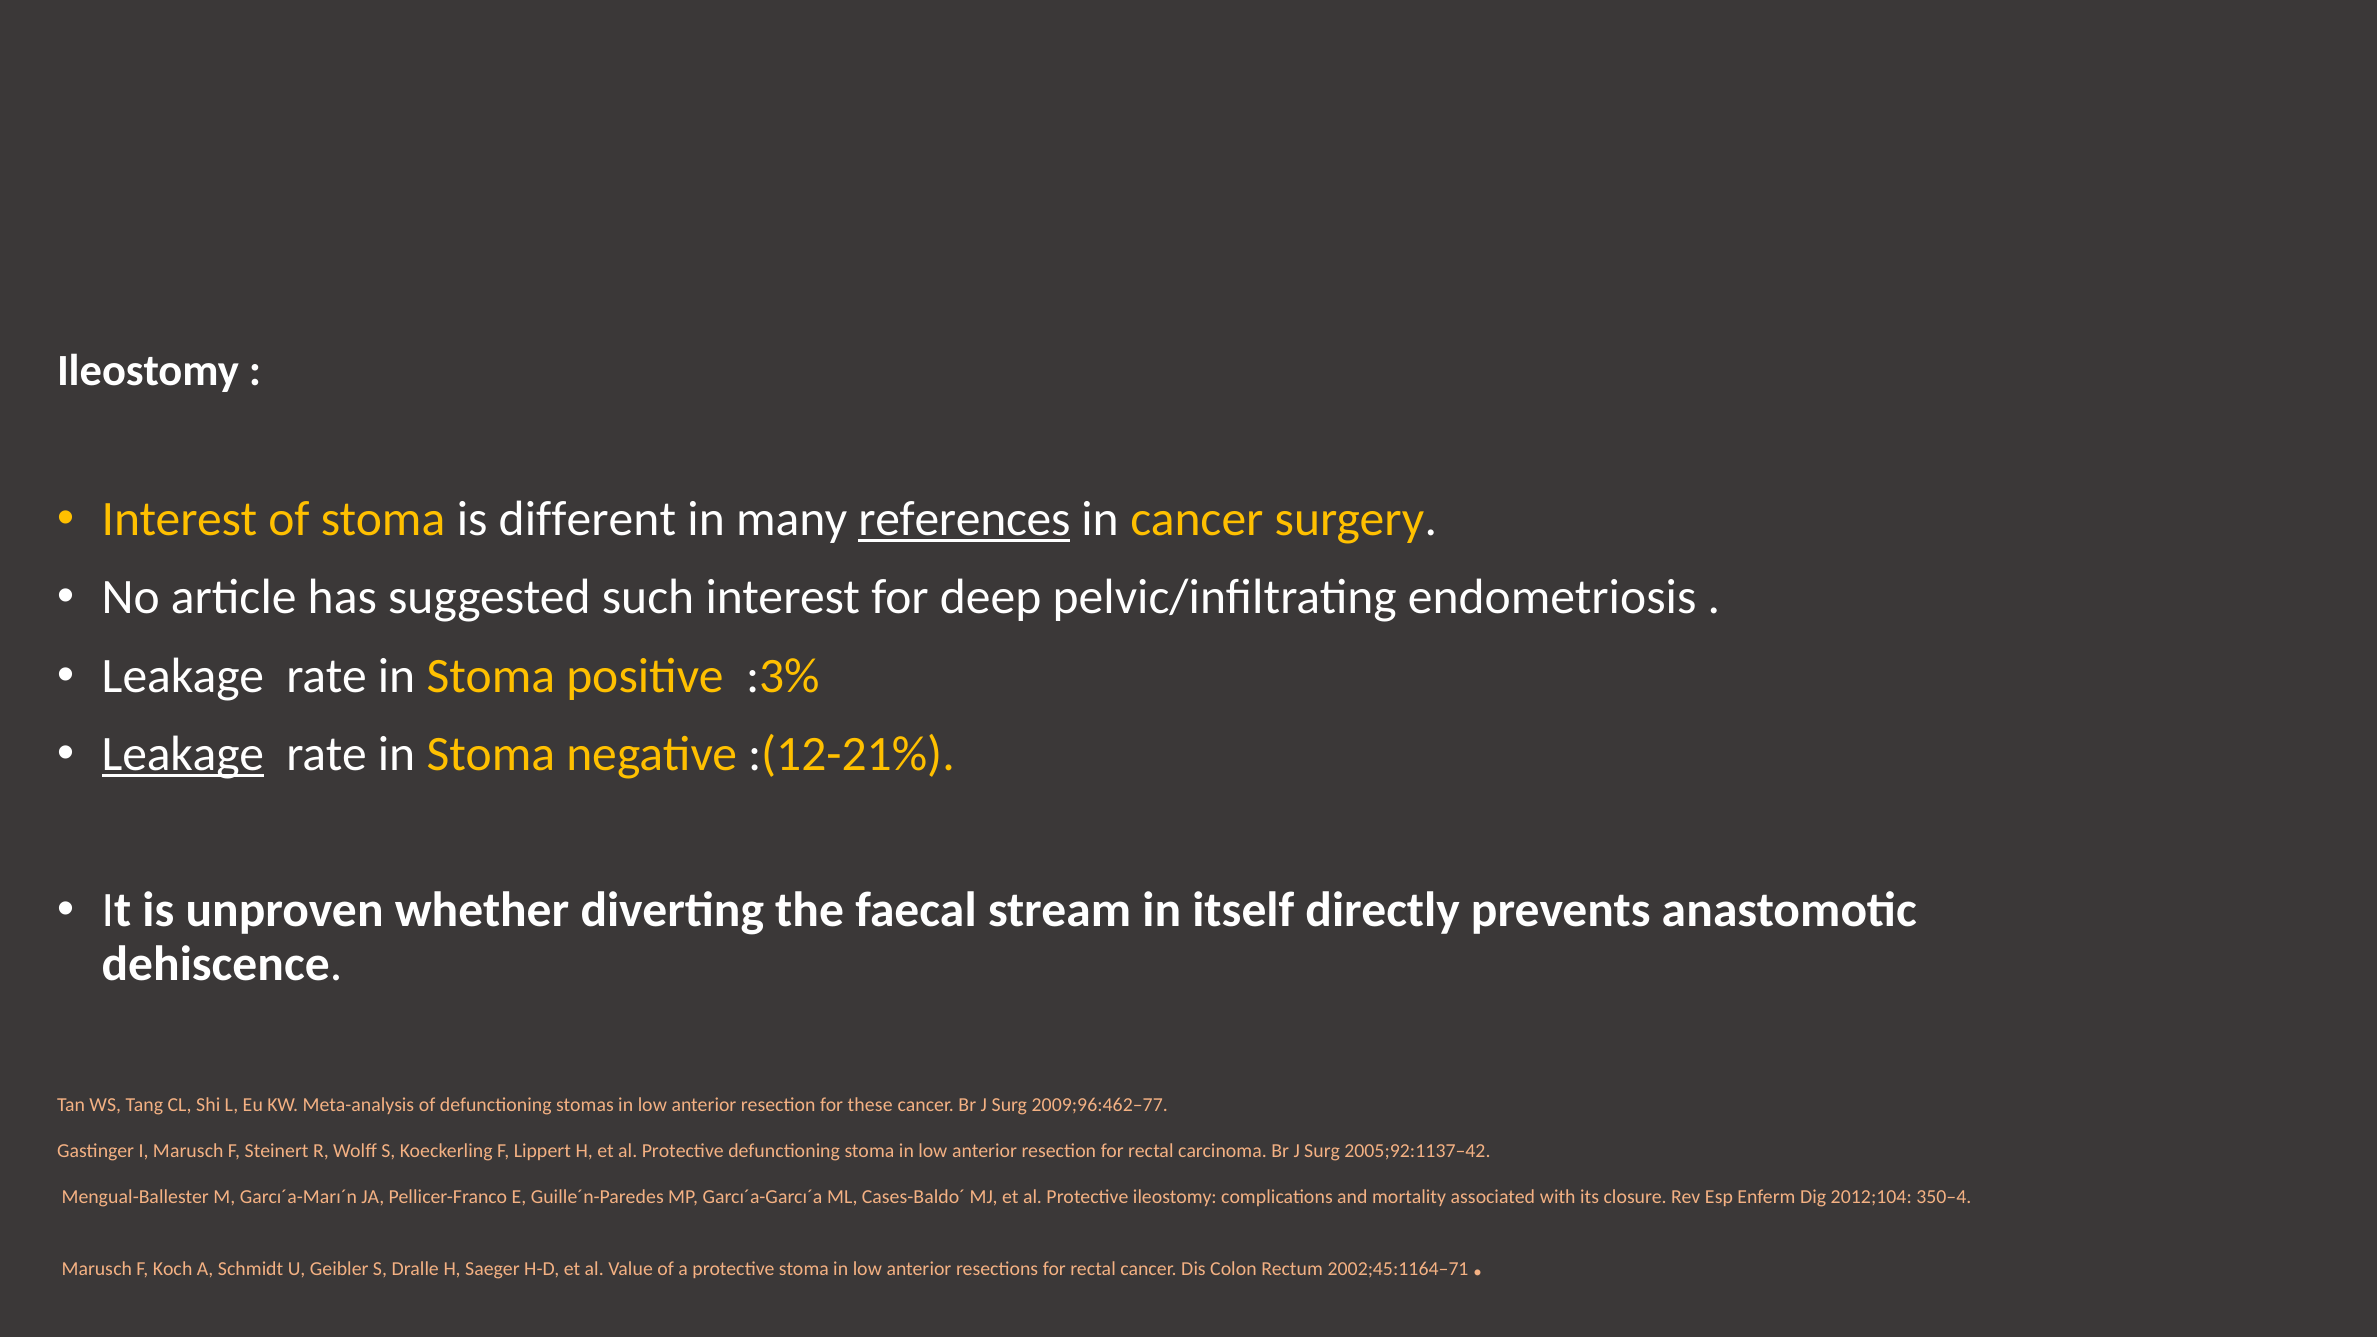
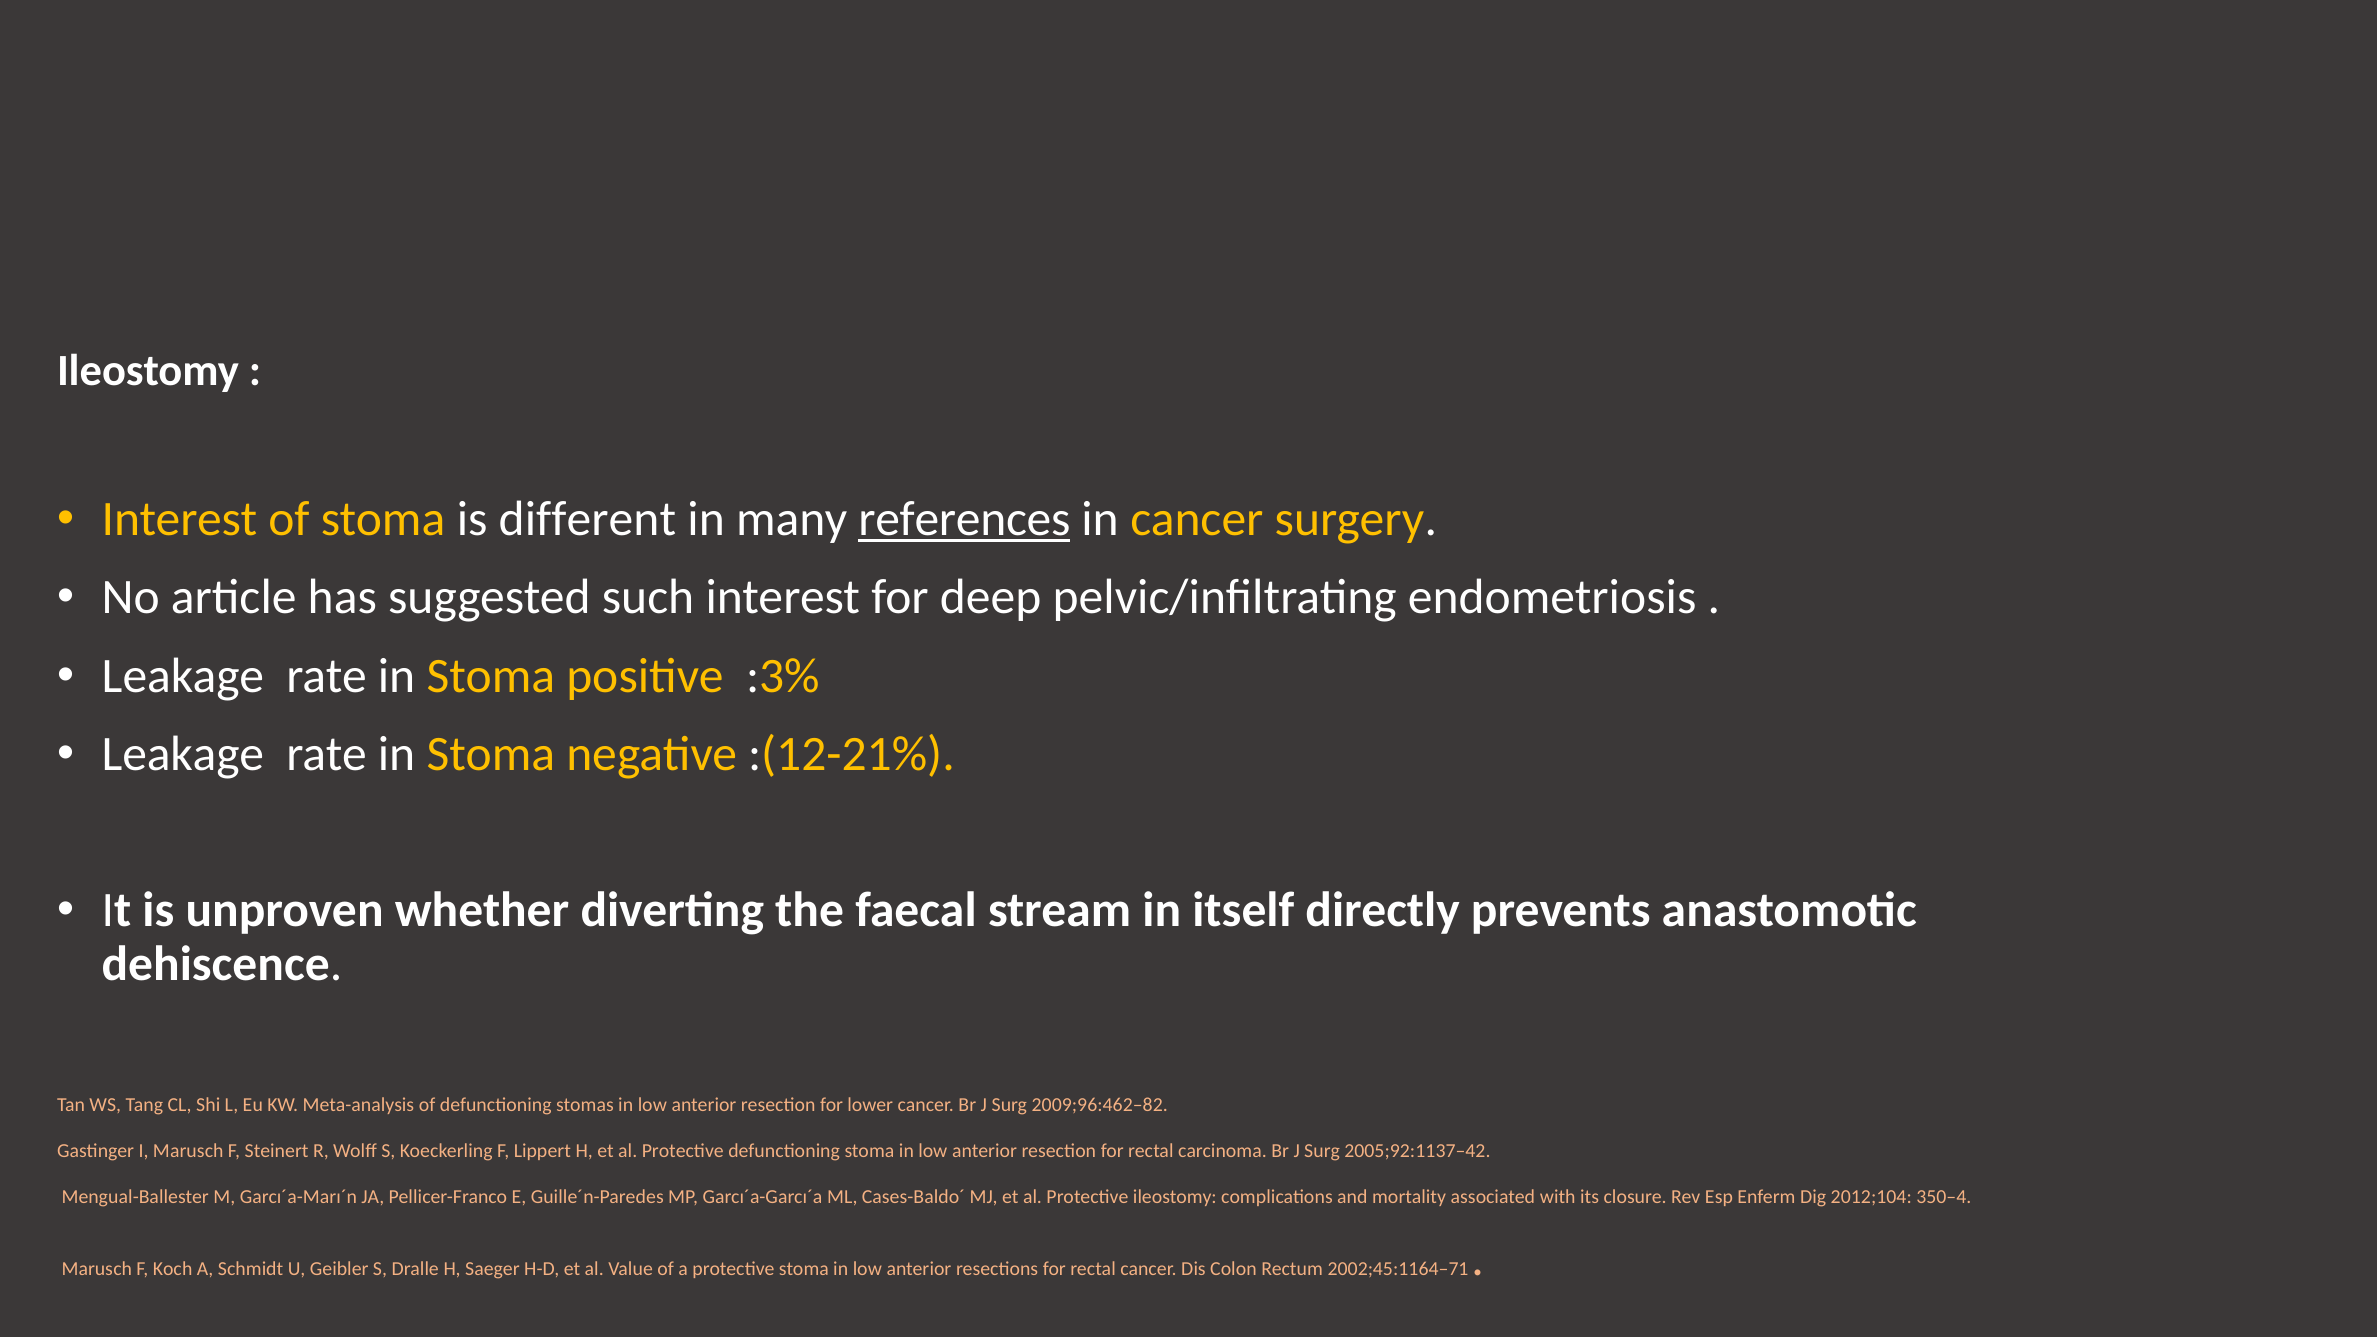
Leakage at (183, 754) underline: present -> none
these: these -> lower
2009;96:462–77: 2009;96:462–77 -> 2009;96:462–82
